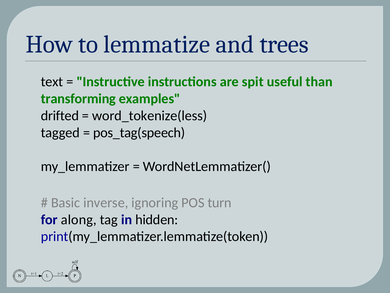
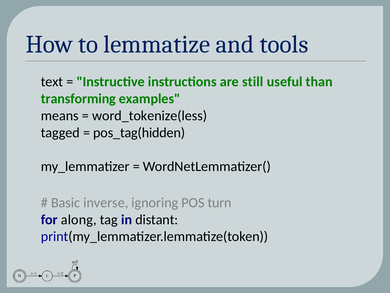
trees: trees -> tools
spit: spit -> still
drifted: drifted -> means
pos_tag(speech: pos_tag(speech -> pos_tag(hidden
hidden: hidden -> distant
